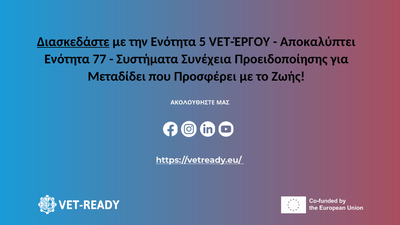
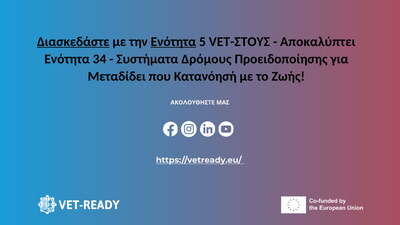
Ενότητα at (173, 42) underline: none -> present
VET-ΈΡΓΟΥ: VET-ΈΡΓΟΥ -> VET-ΣΤΟΥΣ
77: 77 -> 34
Συνέχεια: Συνέχεια -> Δρόμους
Προσφέρει: Προσφέρει -> Κατανόησή
